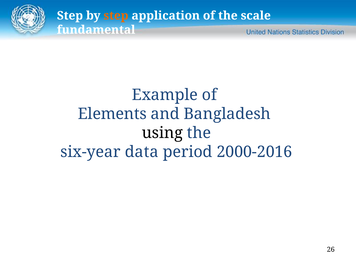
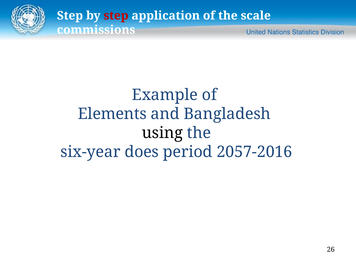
step at (116, 16) colour: orange -> red
fundamental: fundamental -> commissions
data: data -> does
2000-2016: 2000-2016 -> 2057-2016
